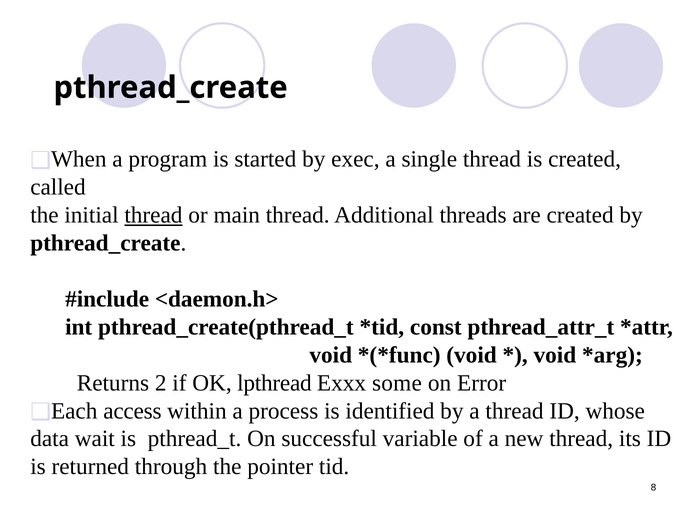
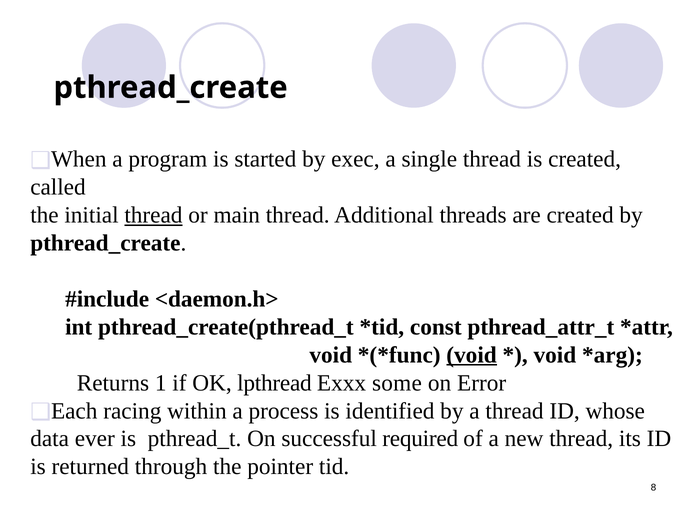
void at (472, 355) underline: none -> present
2: 2 -> 1
access: access -> racing
wait: wait -> ever
variable: variable -> required
